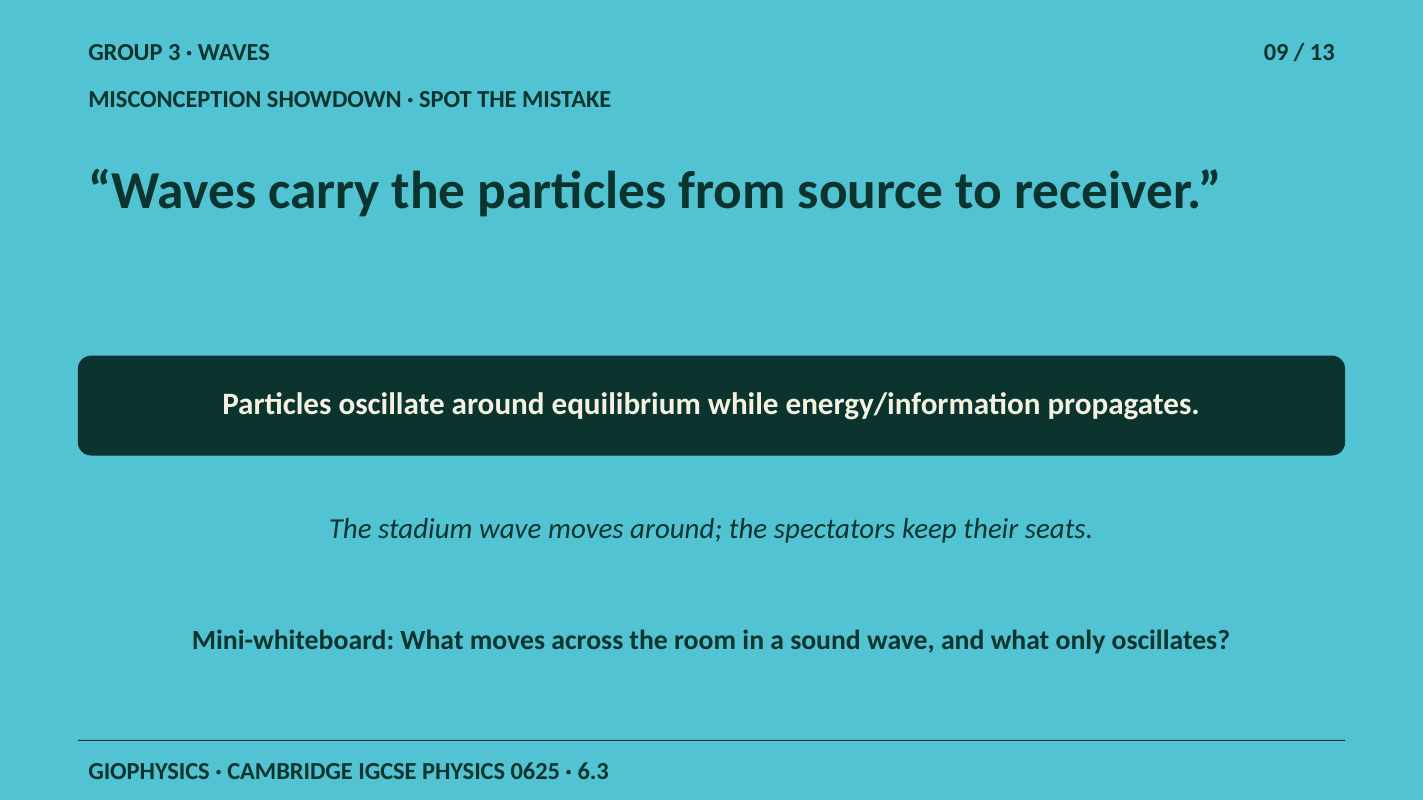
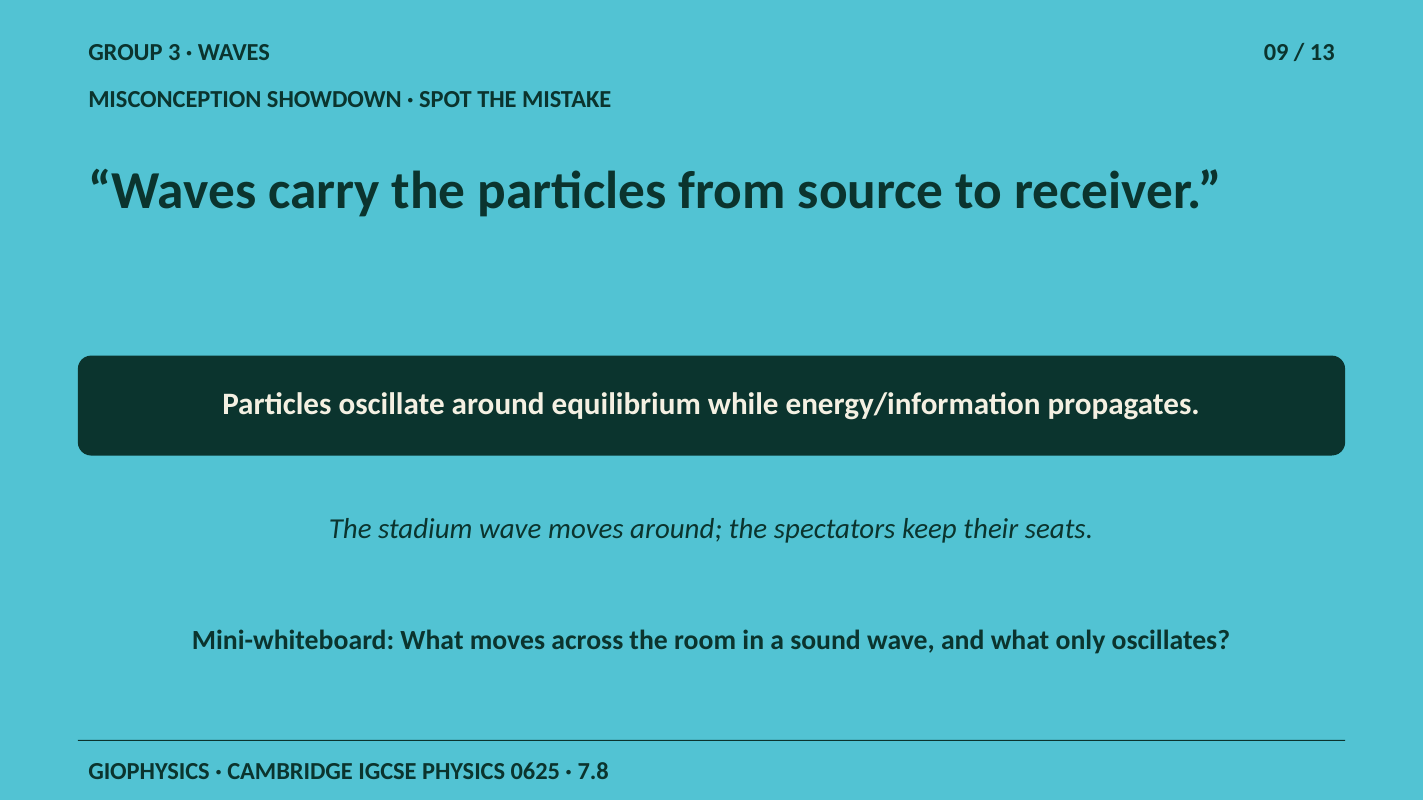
6.3: 6.3 -> 7.8
